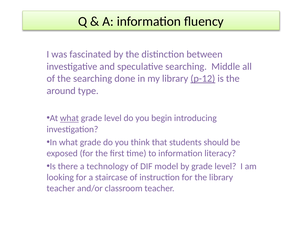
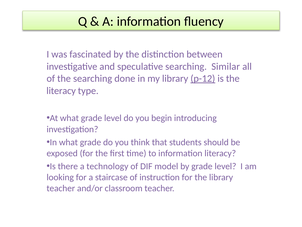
Middle: Middle -> Similar
around at (61, 90): around -> literacy
what at (69, 118) underline: present -> none
